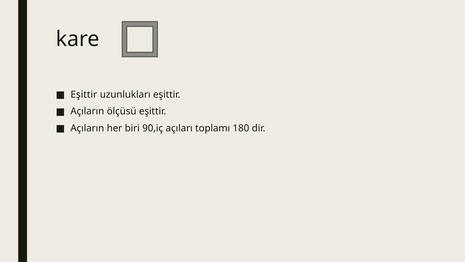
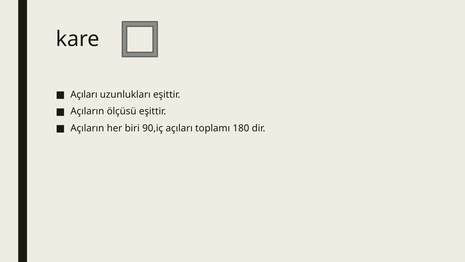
Eşittir at (84, 94): Eşittir -> Açıları
